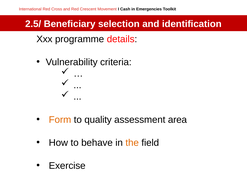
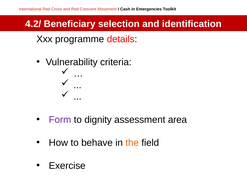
2.5/: 2.5/ -> 4.2/
Form colour: orange -> purple
quality: quality -> dignity
